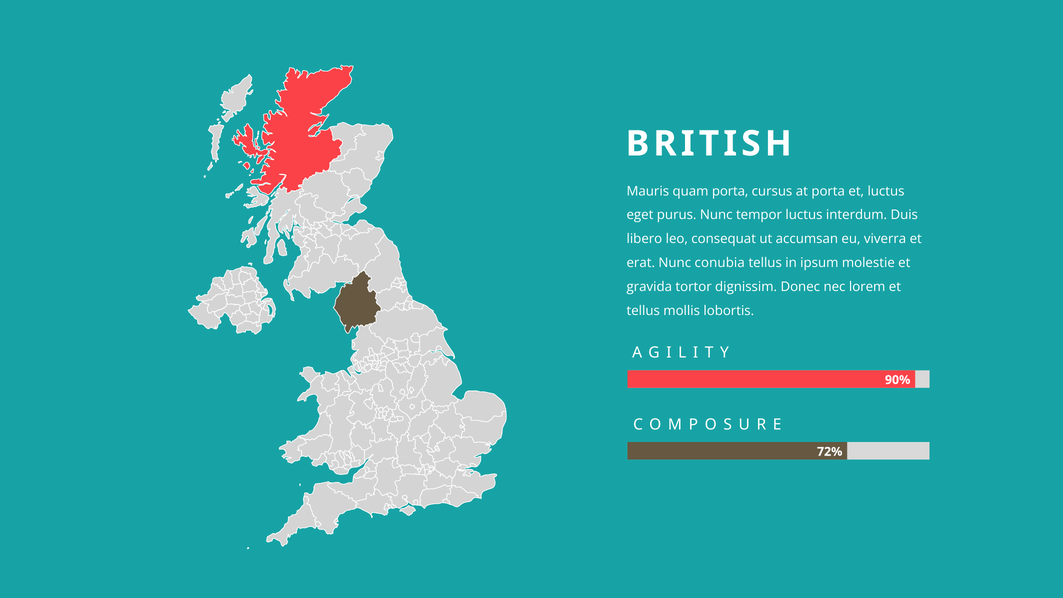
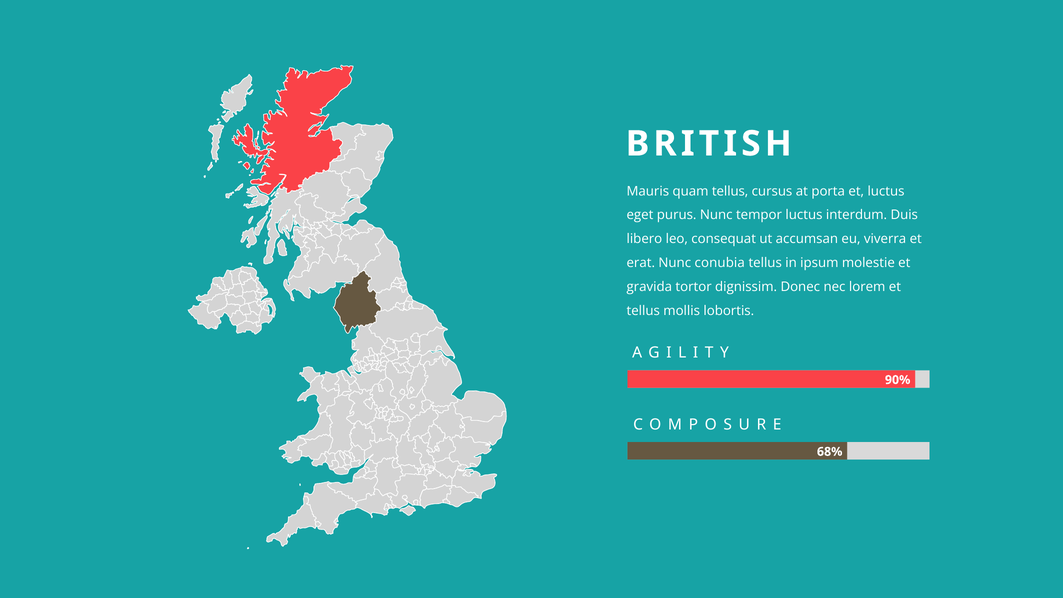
quam porta: porta -> tellus
72%: 72% -> 68%
